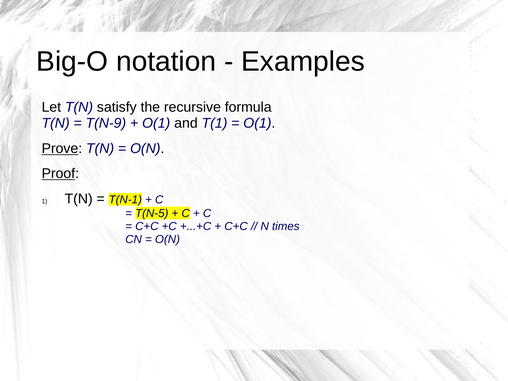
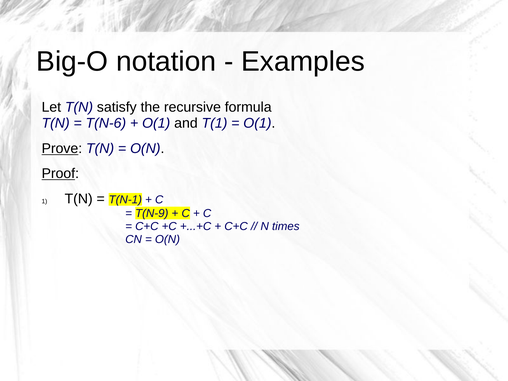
T(N-9: T(N-9 -> T(N-6
T(N-5: T(N-5 -> T(N-9
